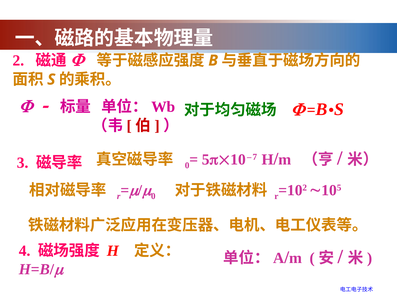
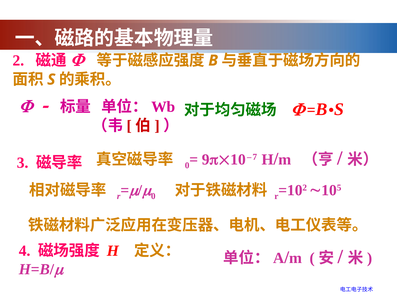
5: 5 -> 9
